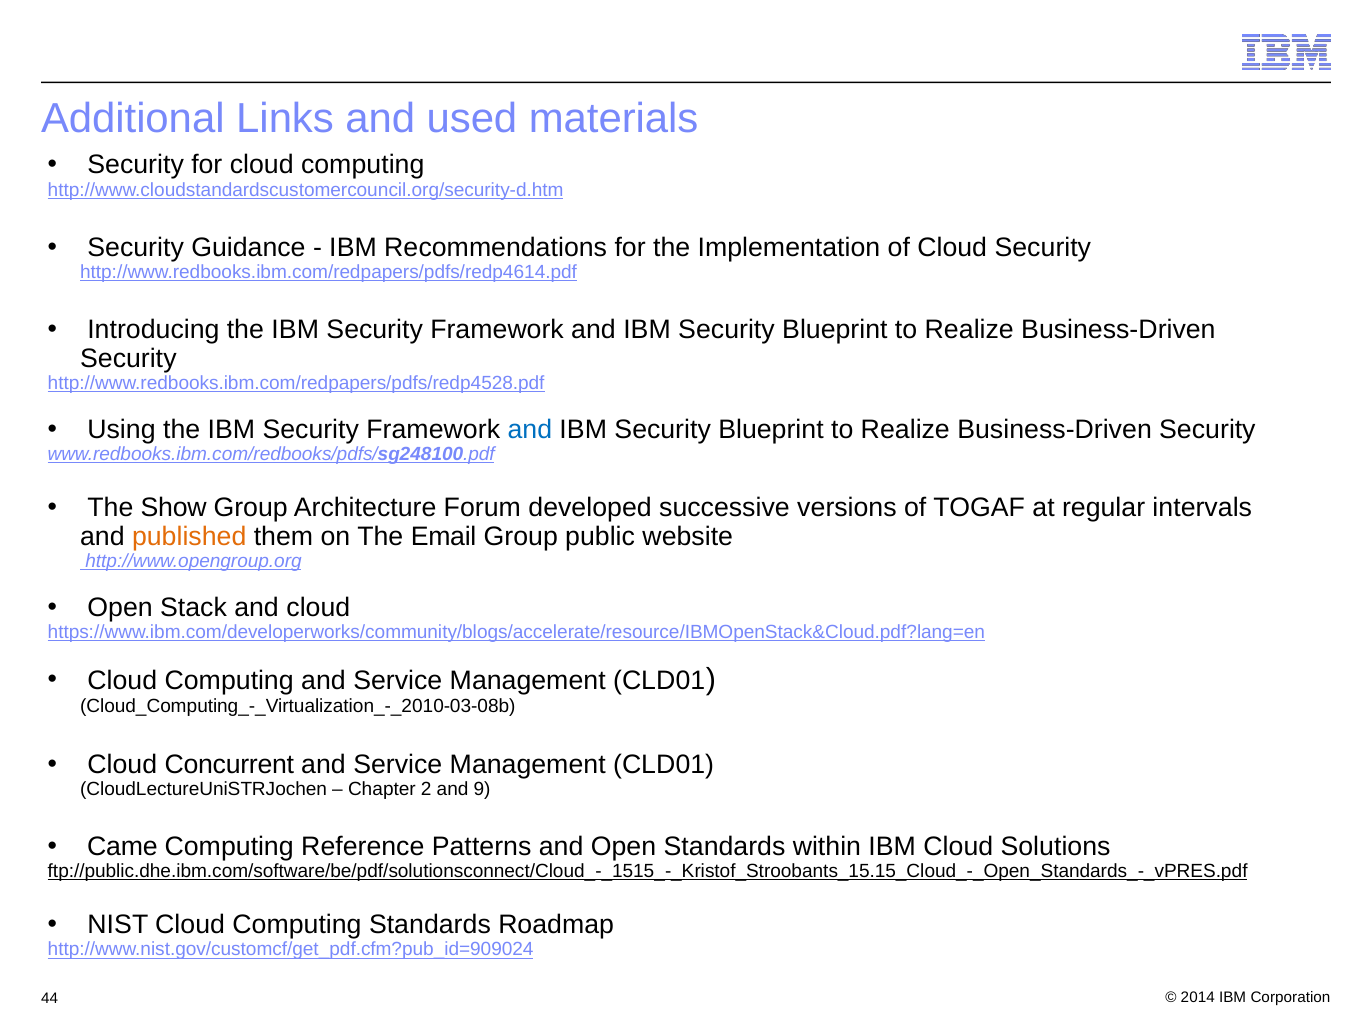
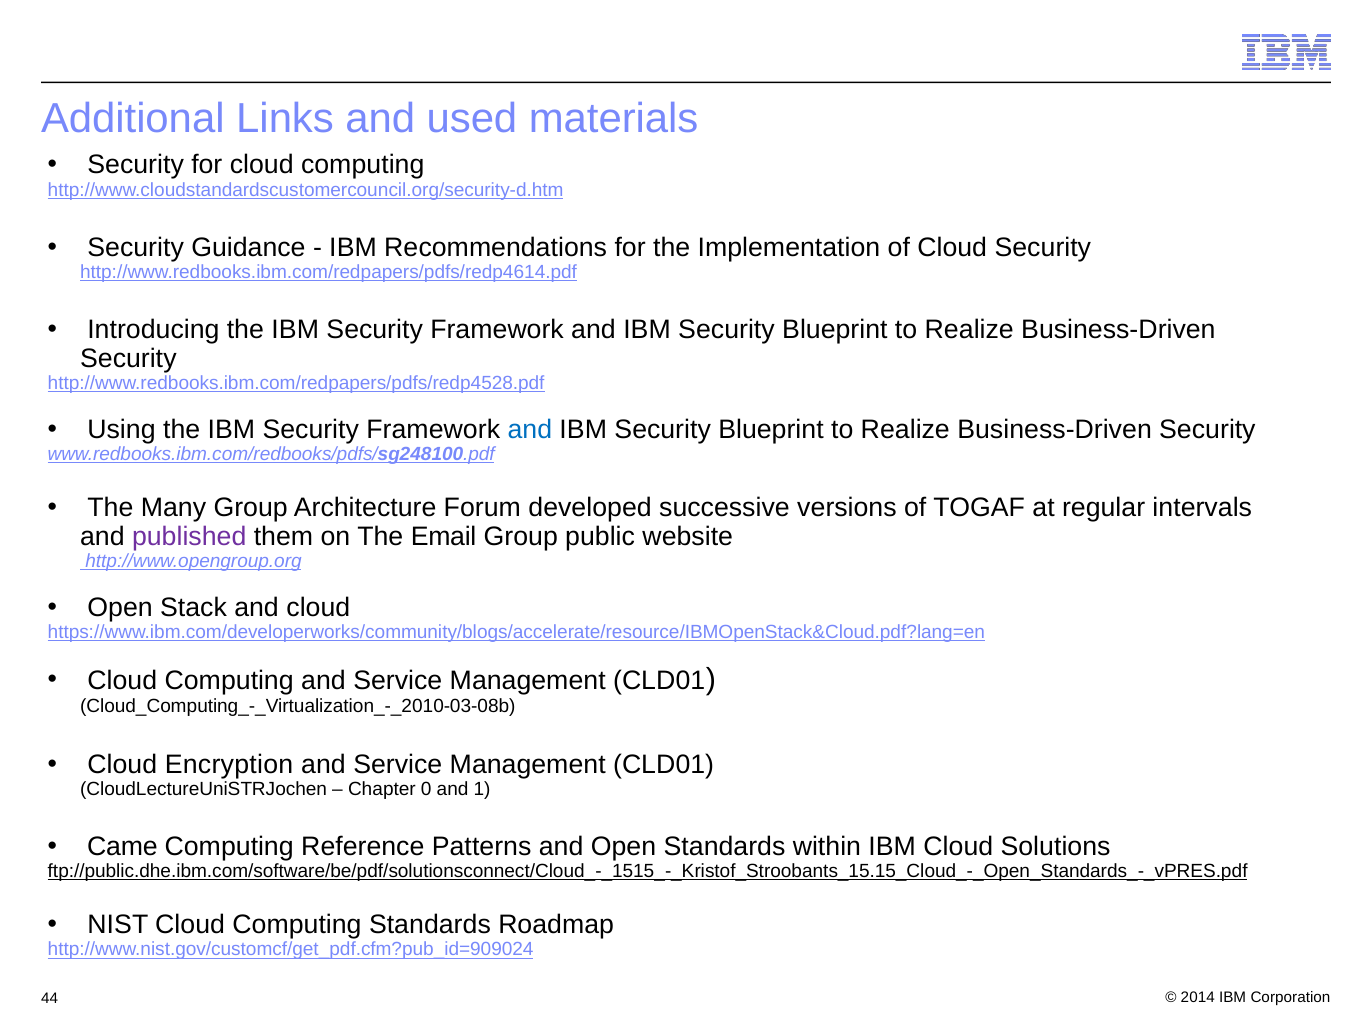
Show: Show -> Many
published colour: orange -> purple
Concurrent: Concurrent -> Encryption
2: 2 -> 0
9: 9 -> 1
